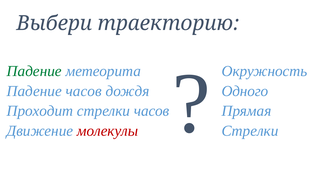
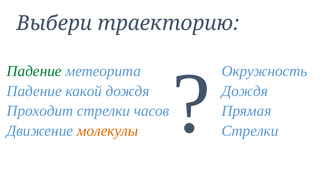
Падение часов: часов -> какой
Одного at (245, 91): Одного -> Дождя
молекулы colour: red -> orange
